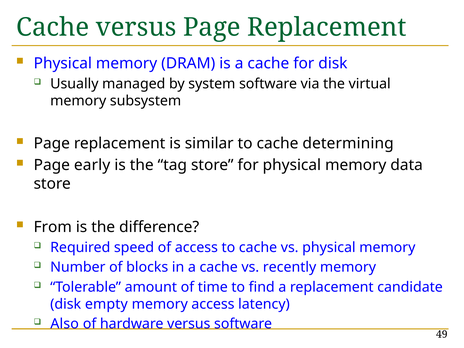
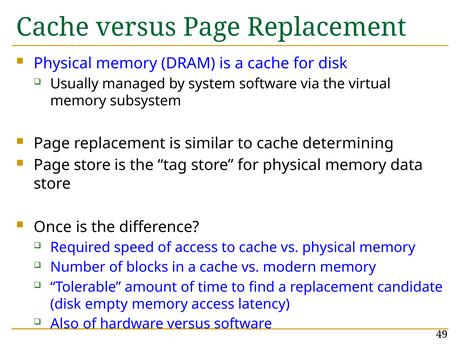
Page early: early -> store
From: From -> Once
recently: recently -> modern
